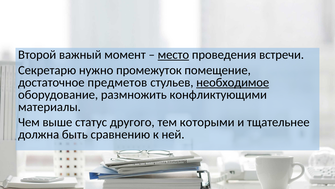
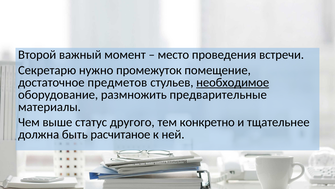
место underline: present -> none
конфликтующими: конфликтующими -> предварительные
которыми: которыми -> конкретно
сравнению: сравнению -> расчитаное
